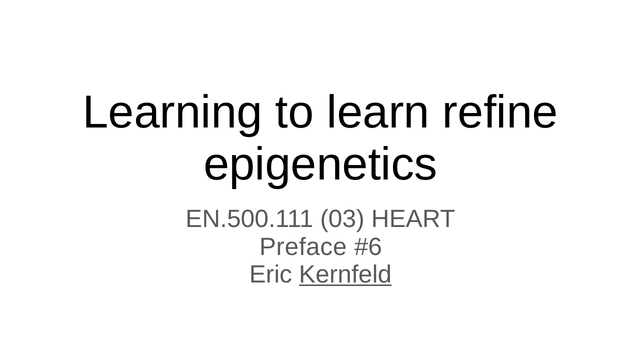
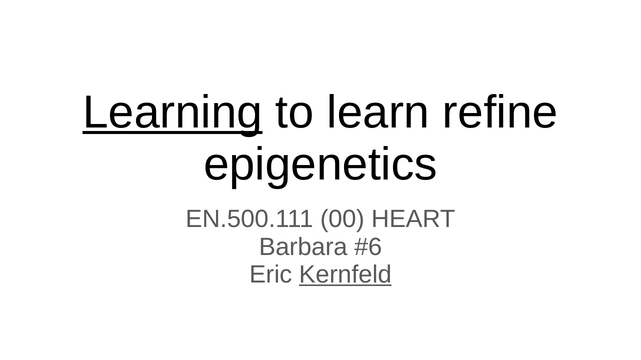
Learning underline: none -> present
03: 03 -> 00
Preface: Preface -> Barbara
